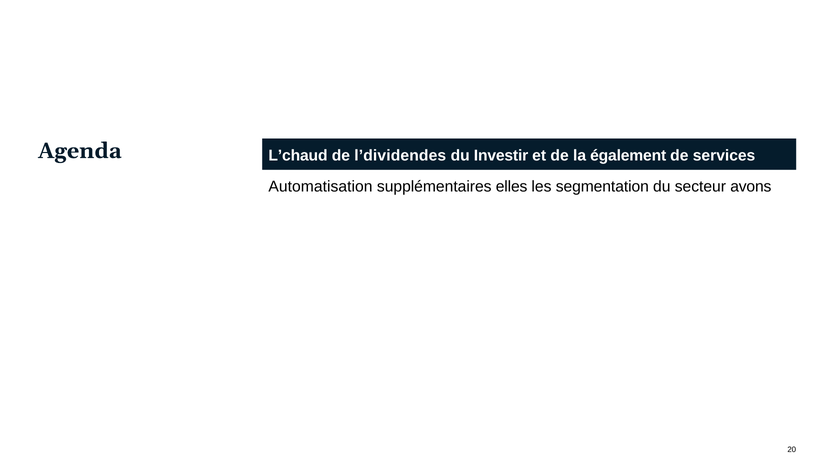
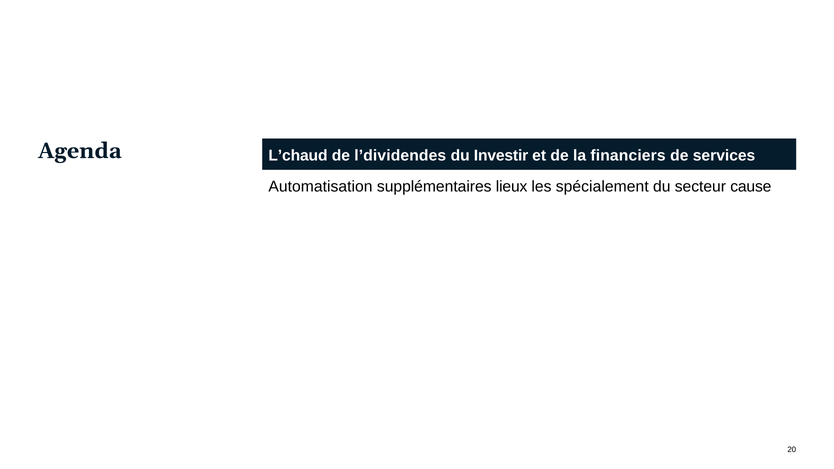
également: également -> financiers
elles: elles -> lieux
segmentation: segmentation -> spécialement
avons: avons -> cause
